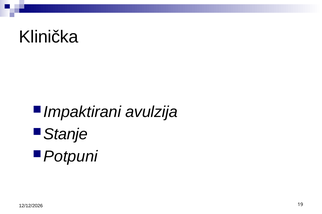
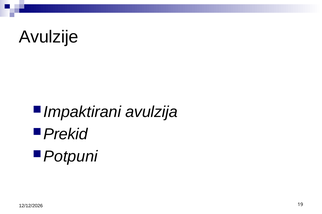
Klinička: Klinička -> Avulzije
Stanje: Stanje -> Prekid
